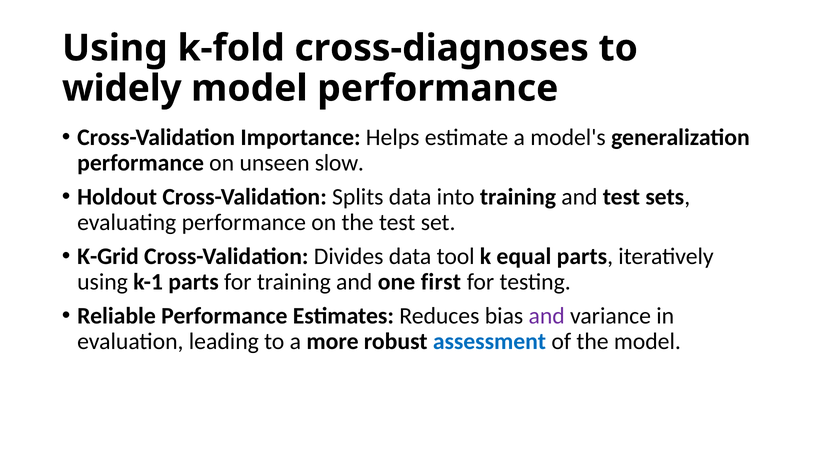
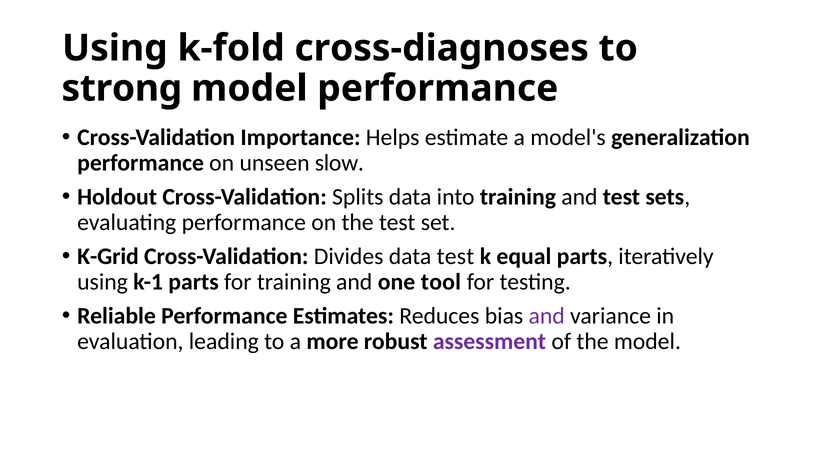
widely: widely -> strong
data tool: tool -> test
first: first -> tool
assessment colour: blue -> purple
